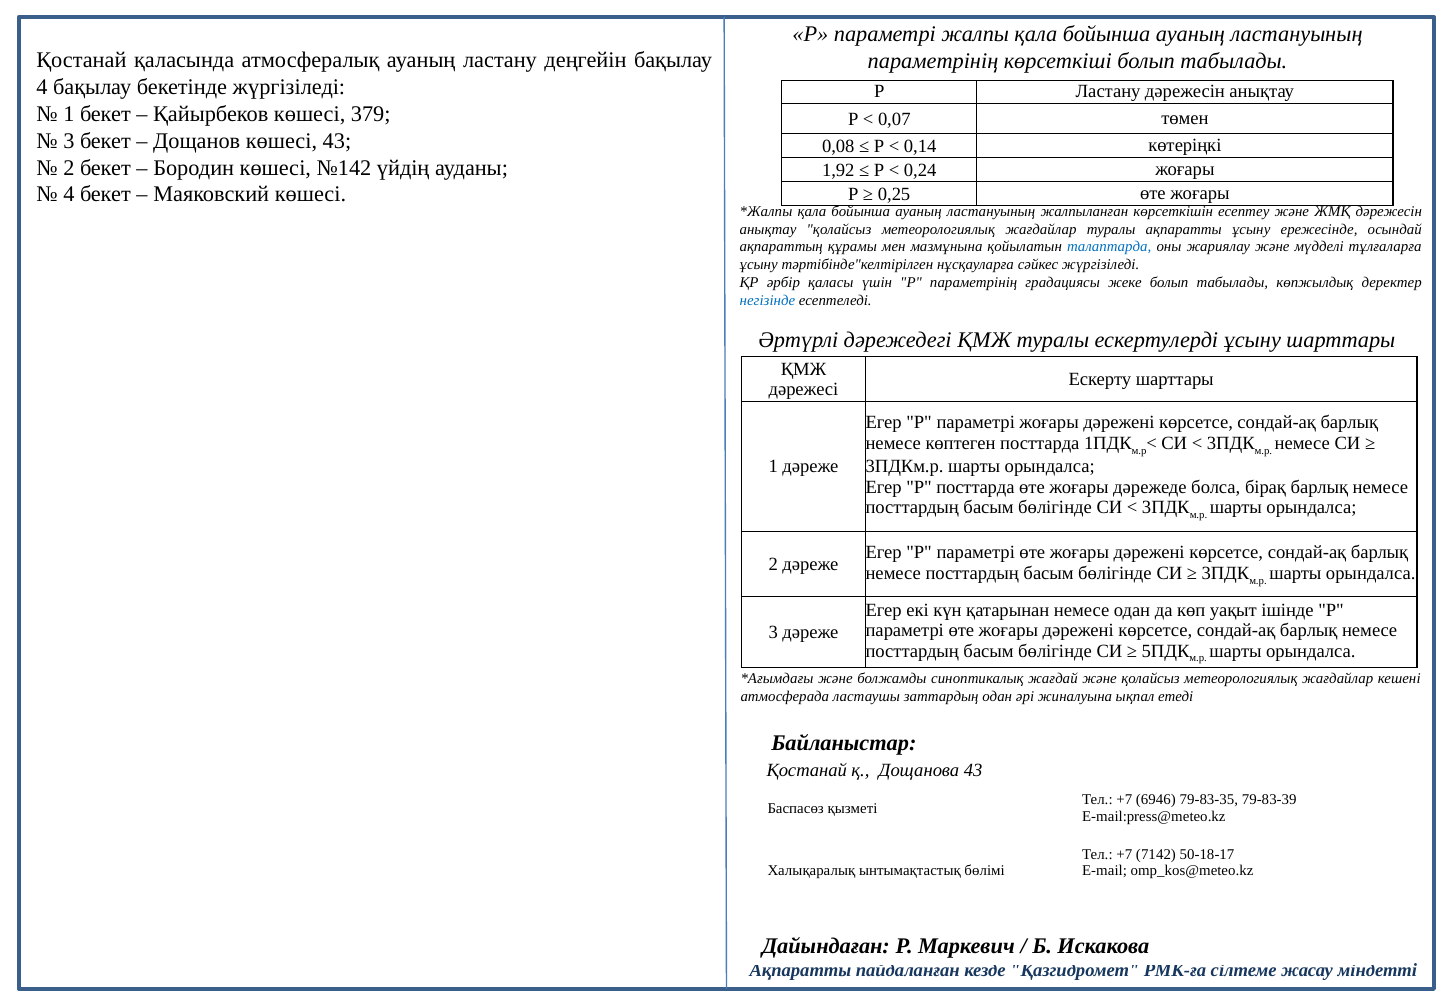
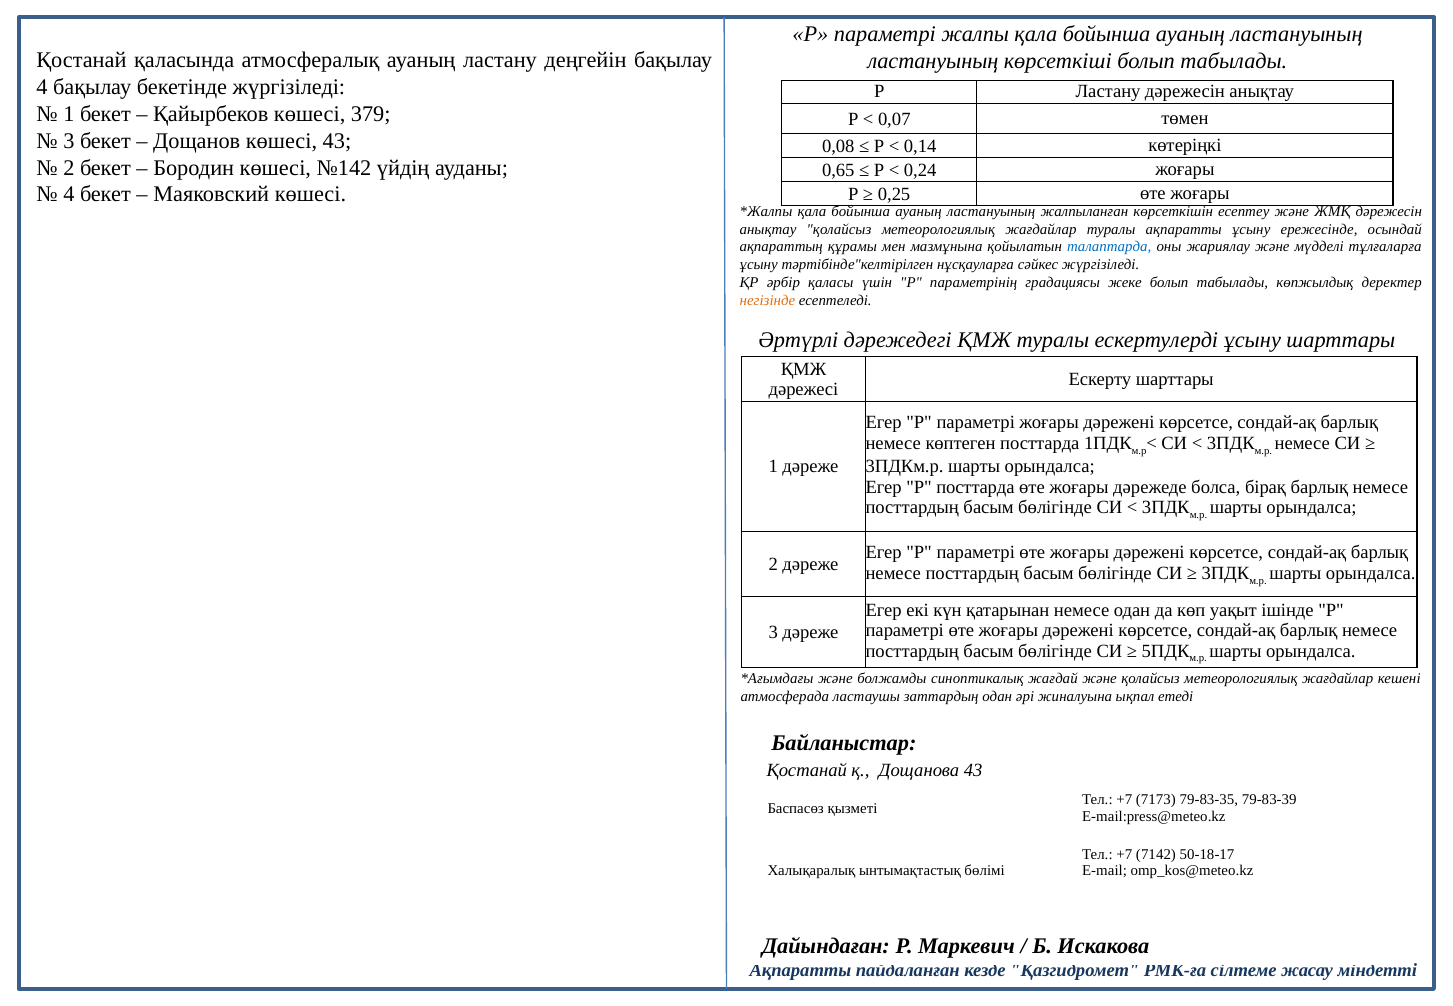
параметрінің at (933, 61): параметрінің -> ластануының
1,92: 1,92 -> 0,65
негізінде colour: blue -> orange
6946: 6946 -> 7173
